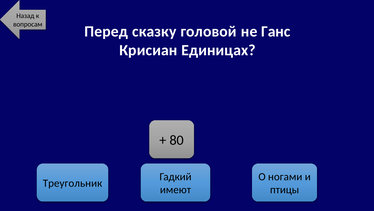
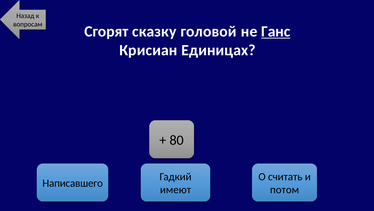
Перед: Перед -> Сгорят
Ганс underline: none -> present
ногами: ногами -> считать
Треугольник: Треугольник -> Написавшего
птицы: птицы -> потом
